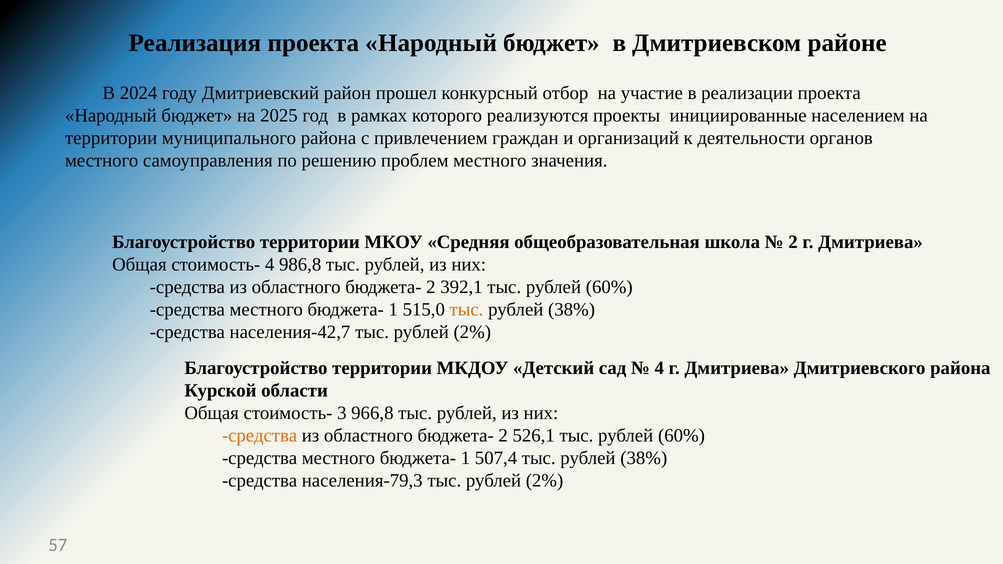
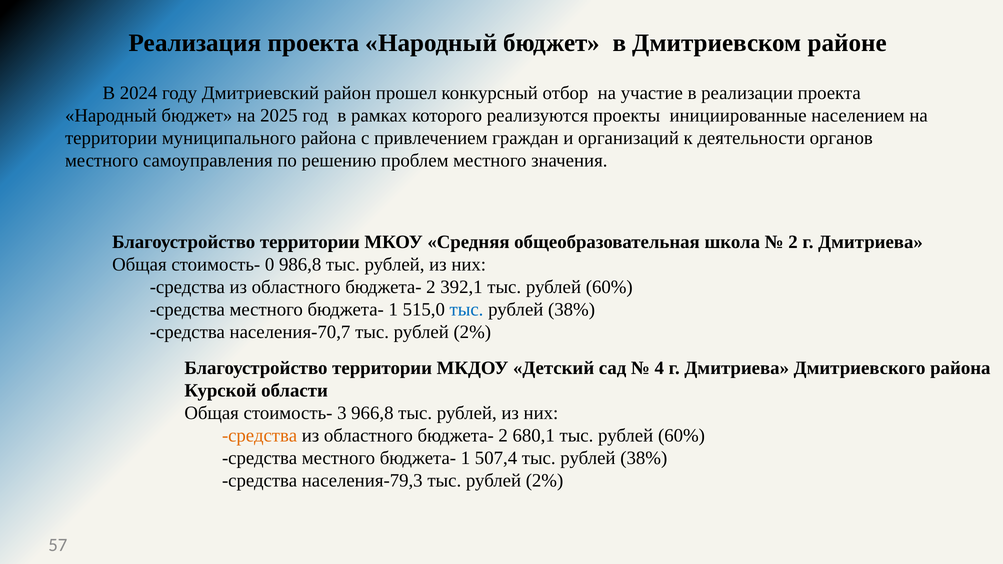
стоимость- 4: 4 -> 0
тыс at (467, 310) colour: orange -> blue
населения-42,7: населения-42,7 -> населения-70,7
526,1: 526,1 -> 680,1
